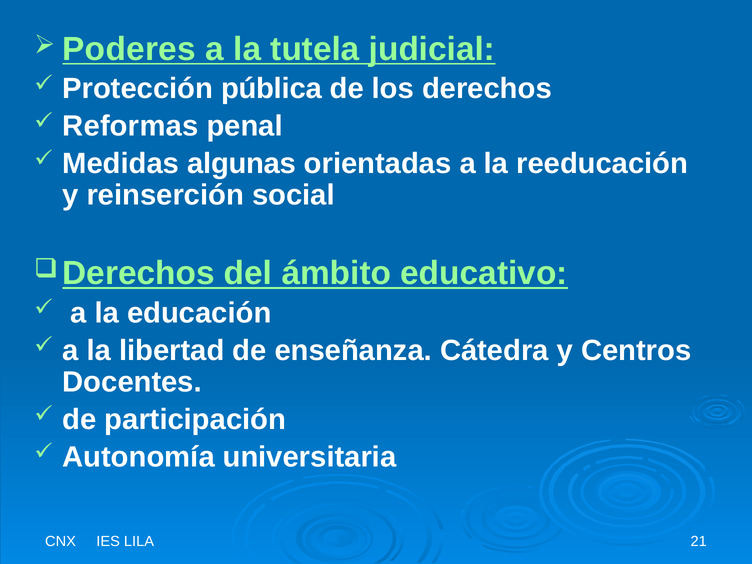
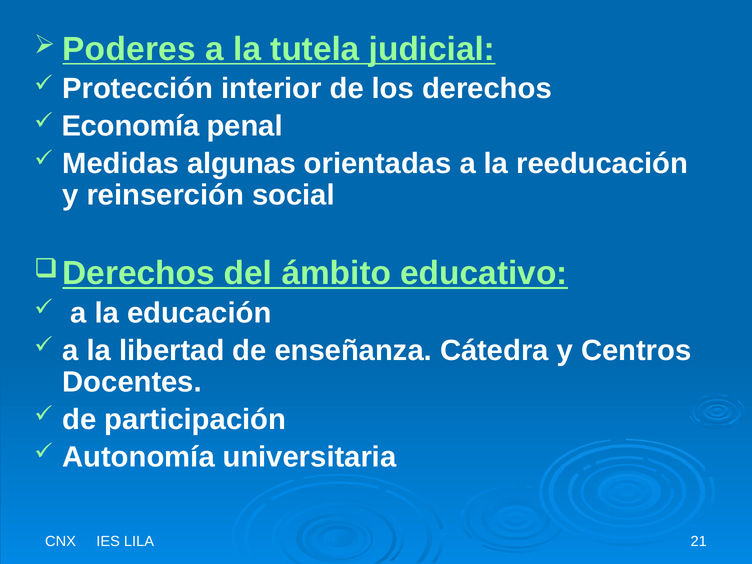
pública: pública -> interior
Reformas: Reformas -> Economía
